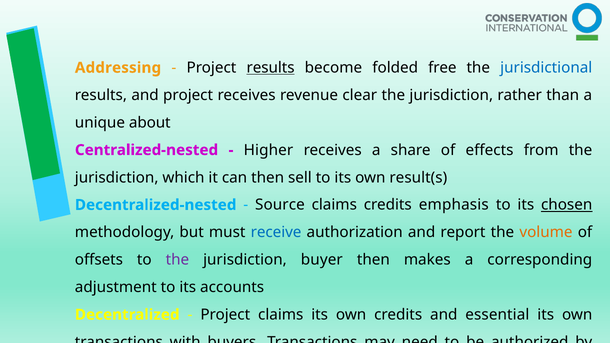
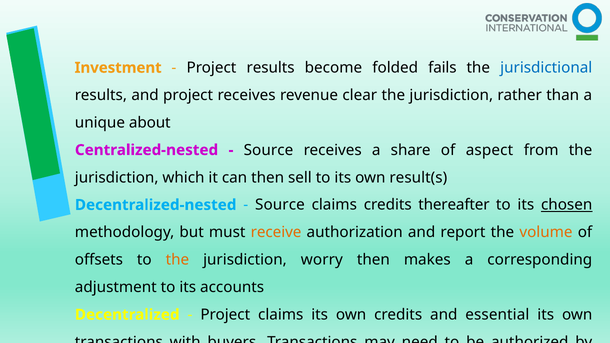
Addressing: Addressing -> Investment
results at (271, 68) underline: present -> none
free: free -> fails
Higher at (268, 150): Higher -> Source
effects: effects -> aspect
emphasis: emphasis -> thereafter
receive colour: blue -> orange
the at (177, 260) colour: purple -> orange
buyer: buyer -> worry
